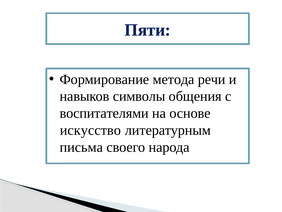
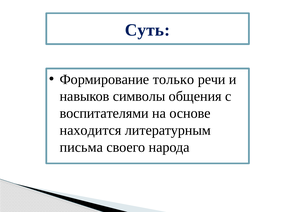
Пяти: Пяти -> Суть
метода: метода -> только
искусство: искусство -> находится
